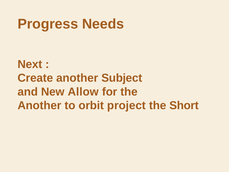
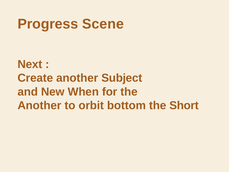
Needs: Needs -> Scene
Allow: Allow -> When
project: project -> bottom
